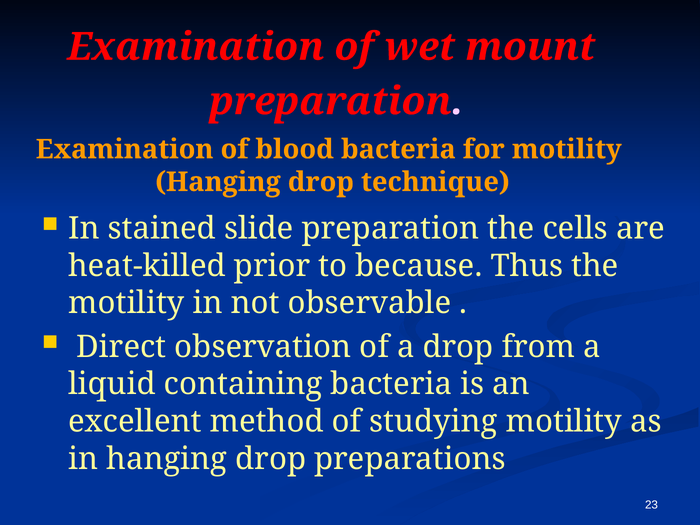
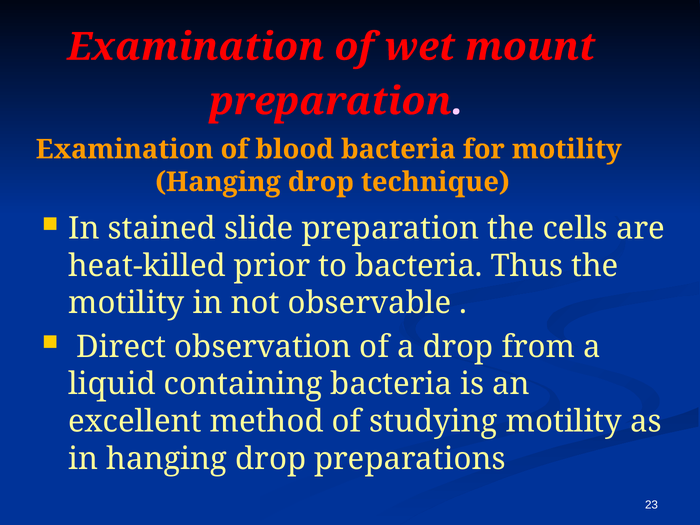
to because: because -> bacteria
